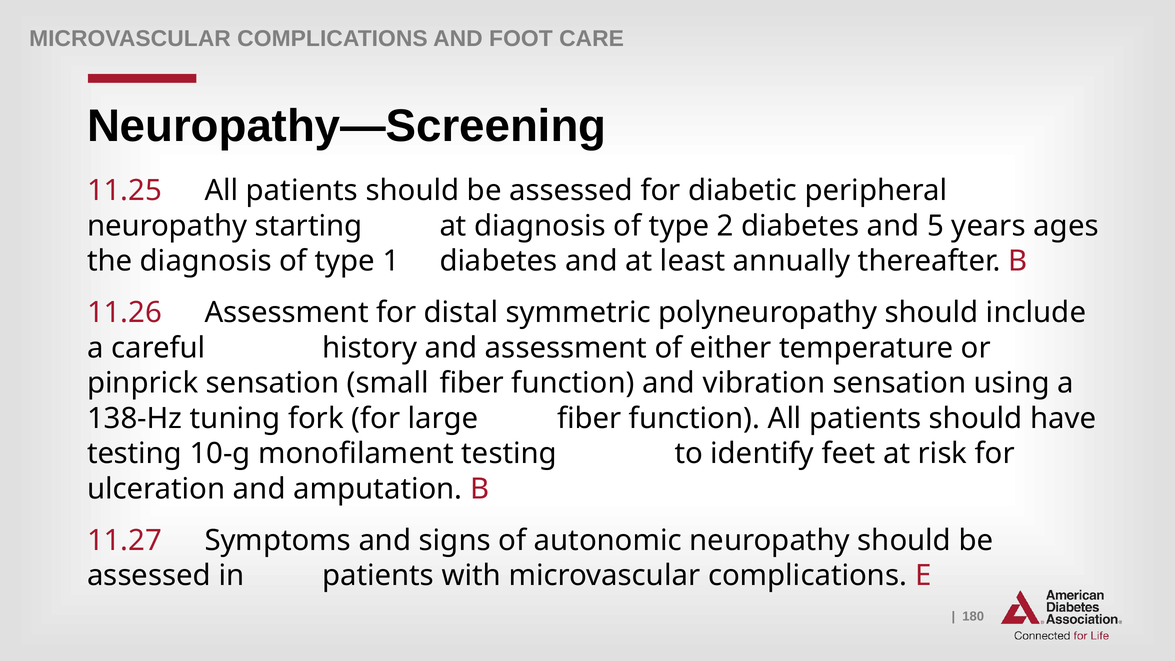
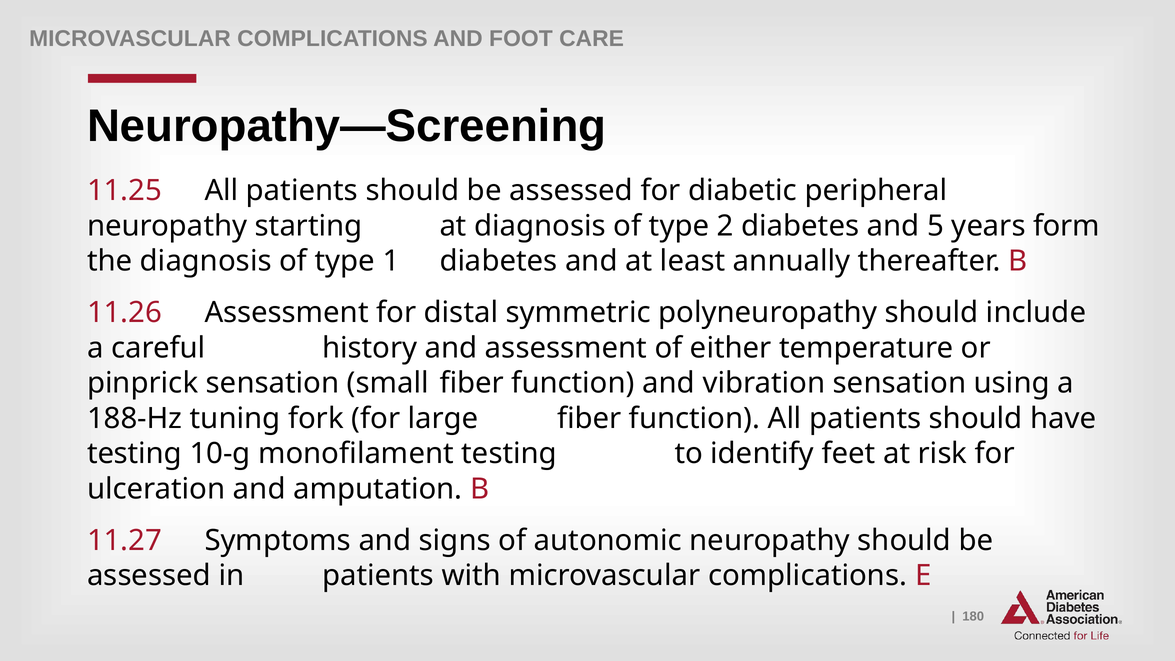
ages: ages -> form
138-Hz: 138-Hz -> 188-Hz
